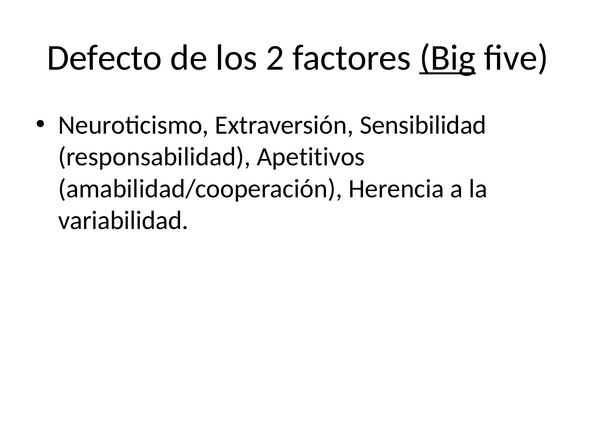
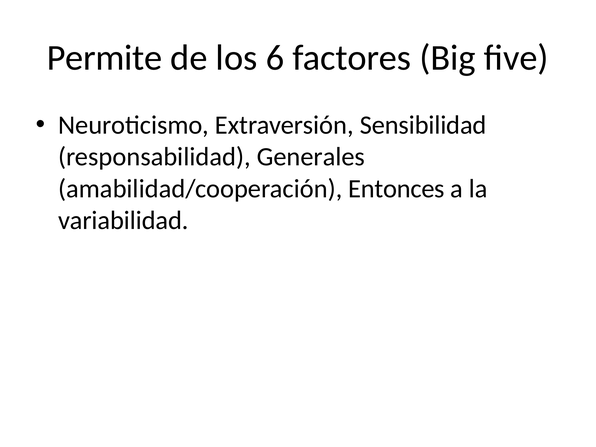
Defecto: Defecto -> Permite
2: 2 -> 6
Big underline: present -> none
Apetitivos: Apetitivos -> Generales
Herencia: Herencia -> Entonces
